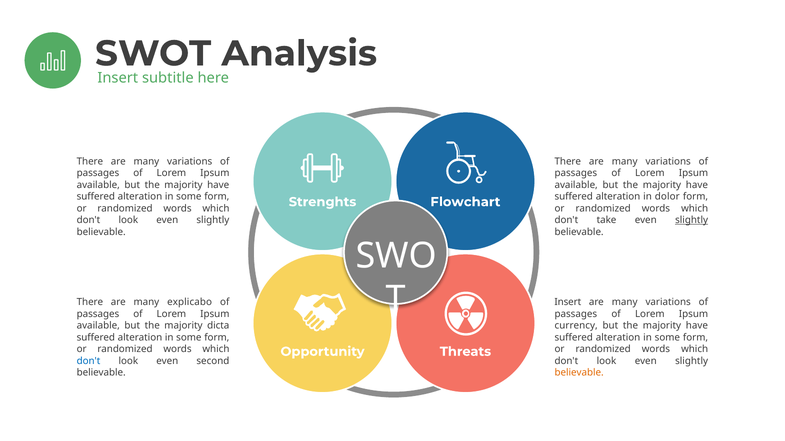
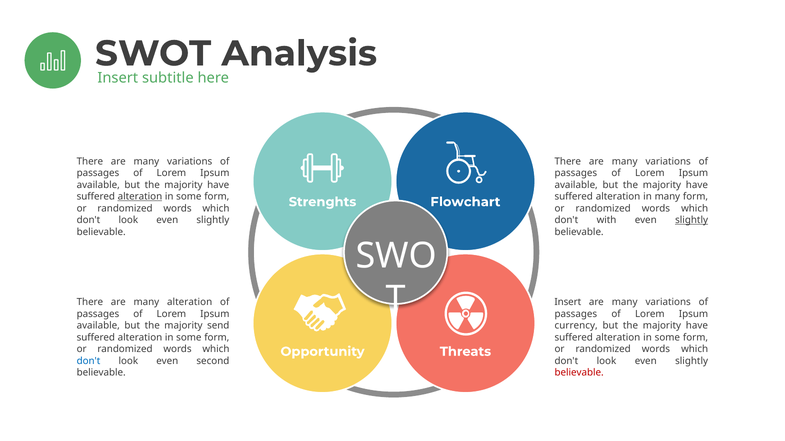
alteration at (140, 197) underline: none -> present
in dolor: dolor -> many
take: take -> with
many explicabo: explicabo -> alteration
dicta: dicta -> send
believable at (579, 373) colour: orange -> red
